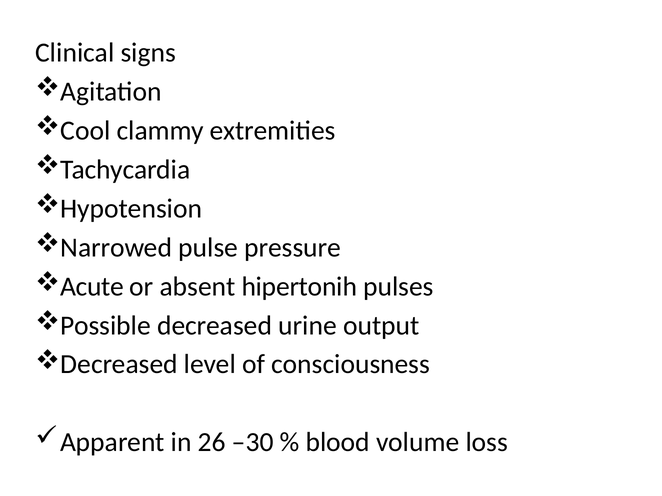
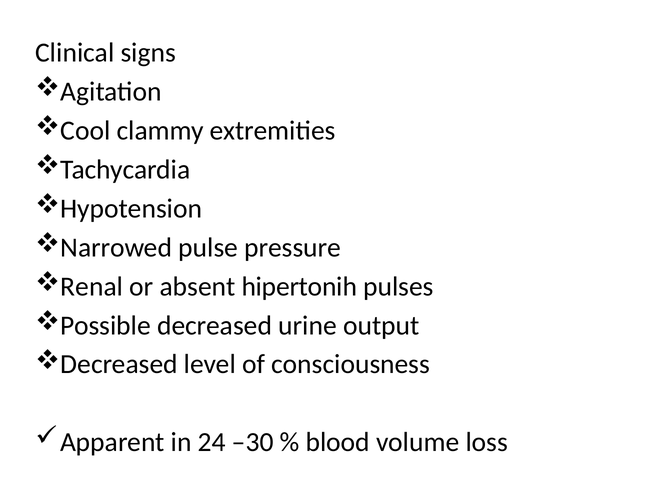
Acute: Acute -> Renal
26: 26 -> 24
